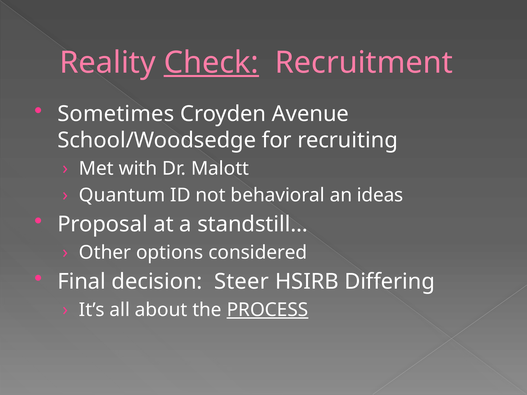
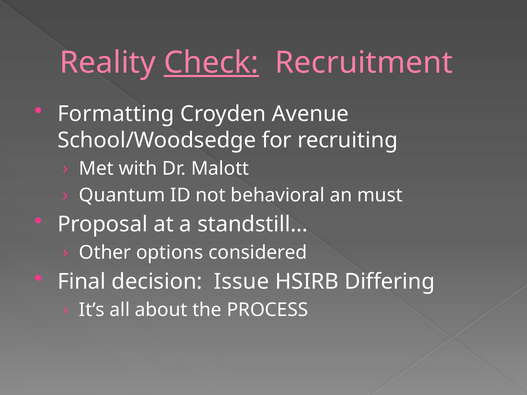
Sometimes: Sometimes -> Formatting
ideas: ideas -> must
Steer: Steer -> Issue
PROCESS underline: present -> none
